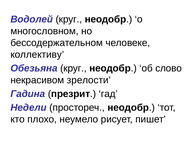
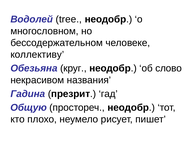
Водолей круг: круг -> tree
зрелости: зрелости -> названия
Недели: Недели -> Общую
